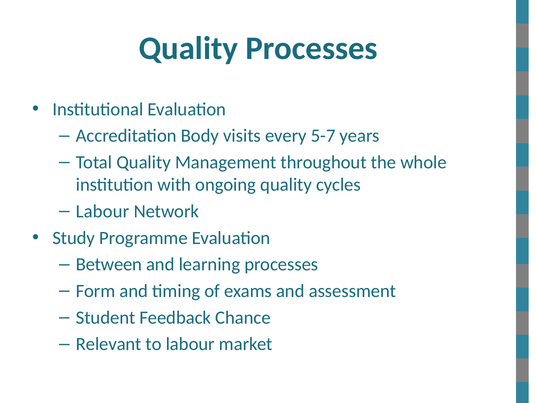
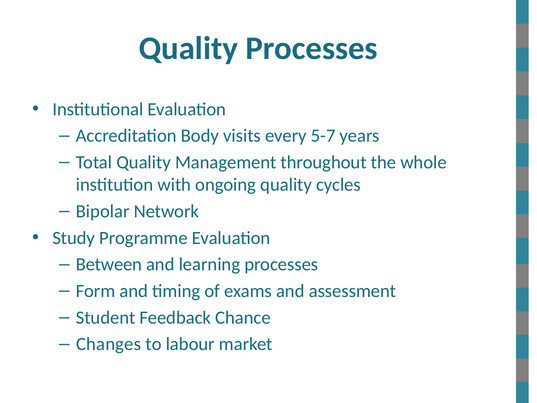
Labour at (103, 211): Labour -> Bipolar
Relevant: Relevant -> Changes
